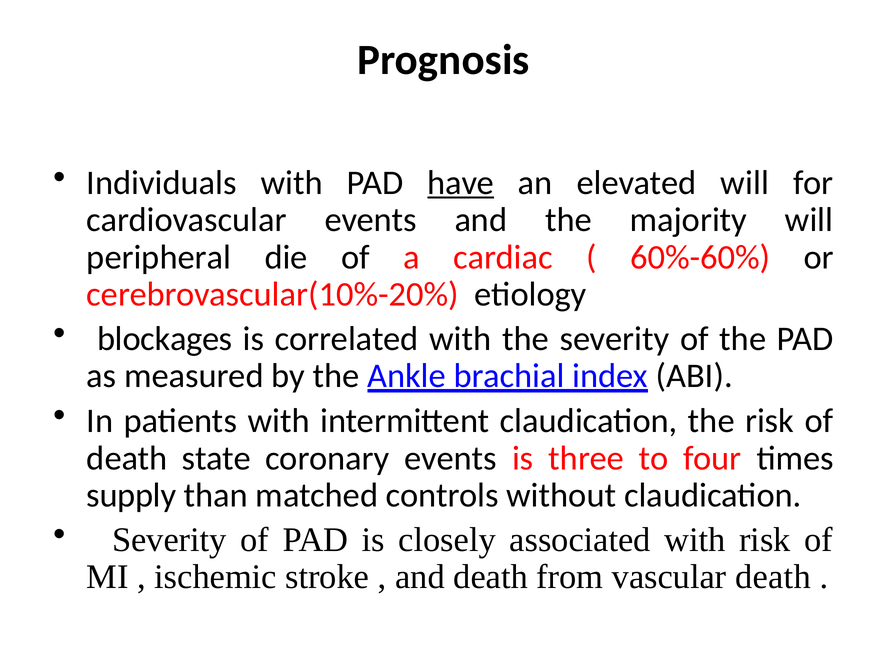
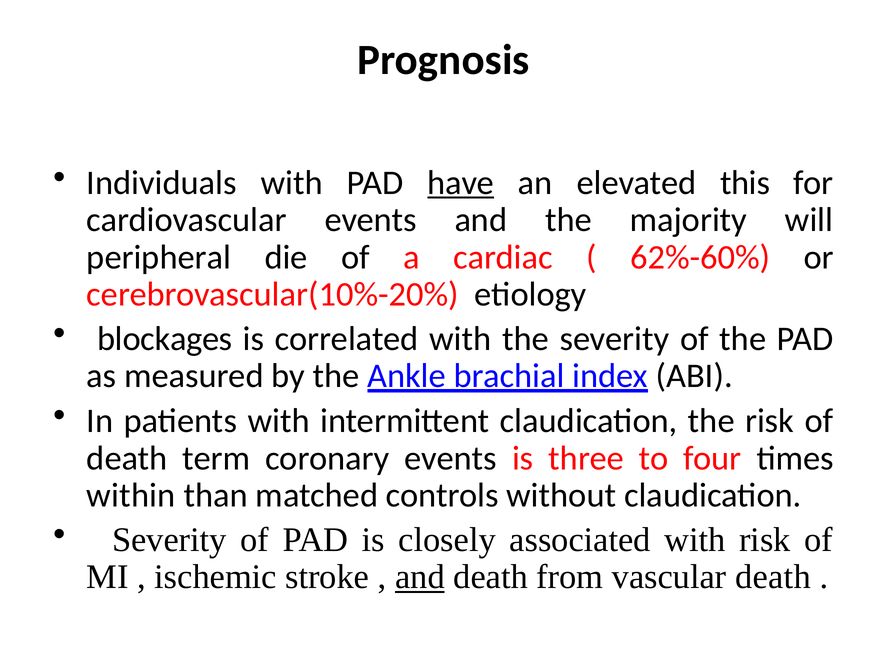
elevated will: will -> this
60%-60%: 60%-60% -> 62%-60%
state: state -> term
supply: supply -> within
and at (420, 577) underline: none -> present
